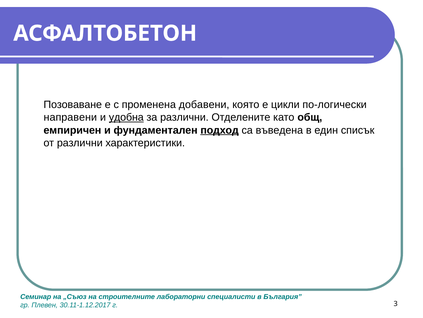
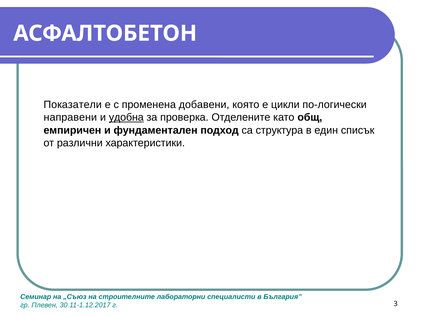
Позоваване: Позоваване -> Показатели
за различни: различни -> проверка
подход underline: present -> none
въведена: въведена -> структура
